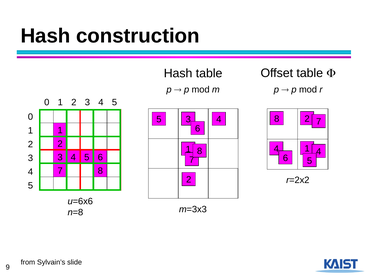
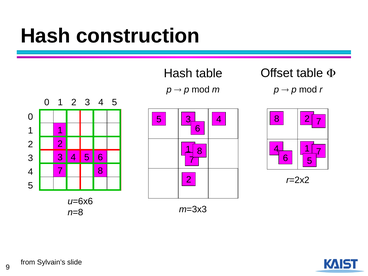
1 4: 4 -> 7
